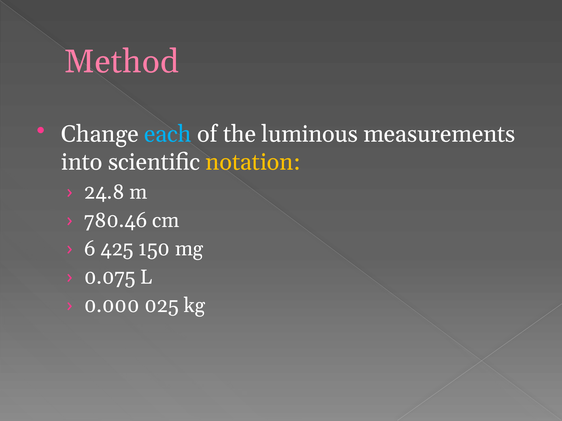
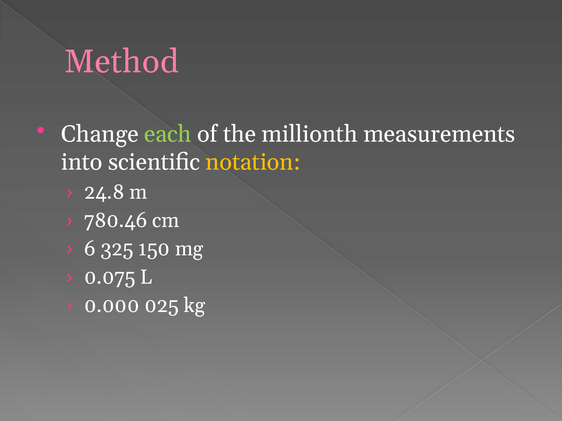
each colour: light blue -> light green
luminous: luminous -> millionth
425: 425 -> 325
